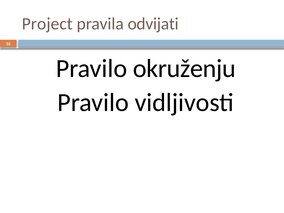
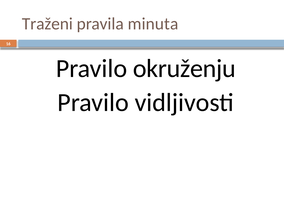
Project: Project -> Traženi
odvijati: odvijati -> minuta
